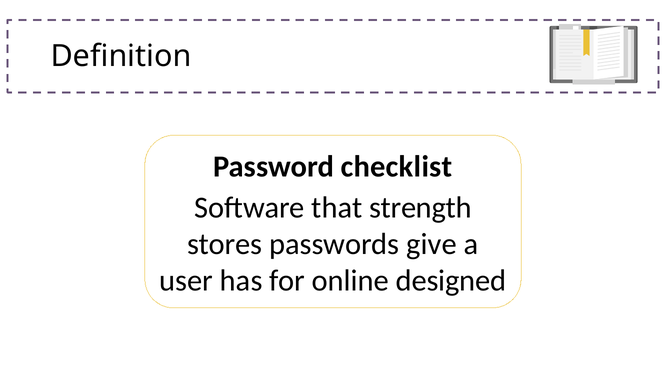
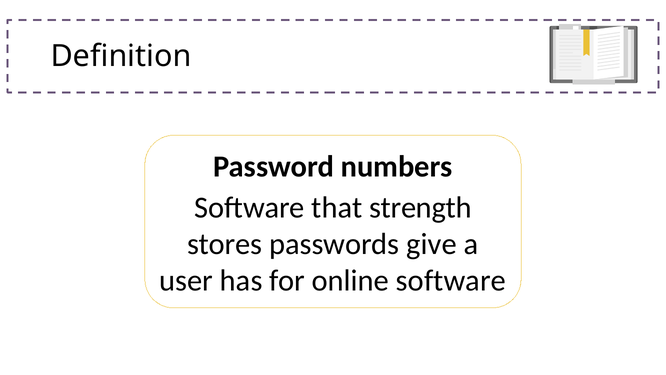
checklist: checklist -> numbers
online designed: designed -> software
